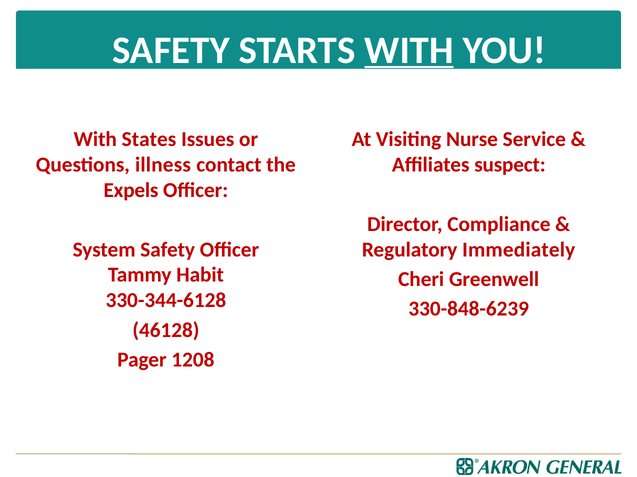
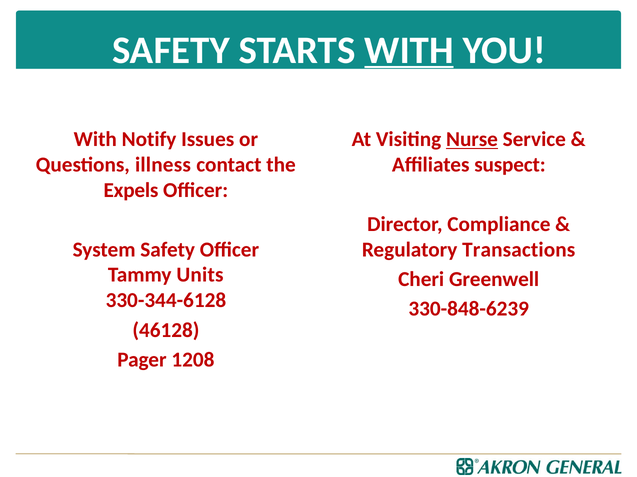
States: States -> Notify
Nurse underline: none -> present
Immediately: Immediately -> Transactions
Habit: Habit -> Units
